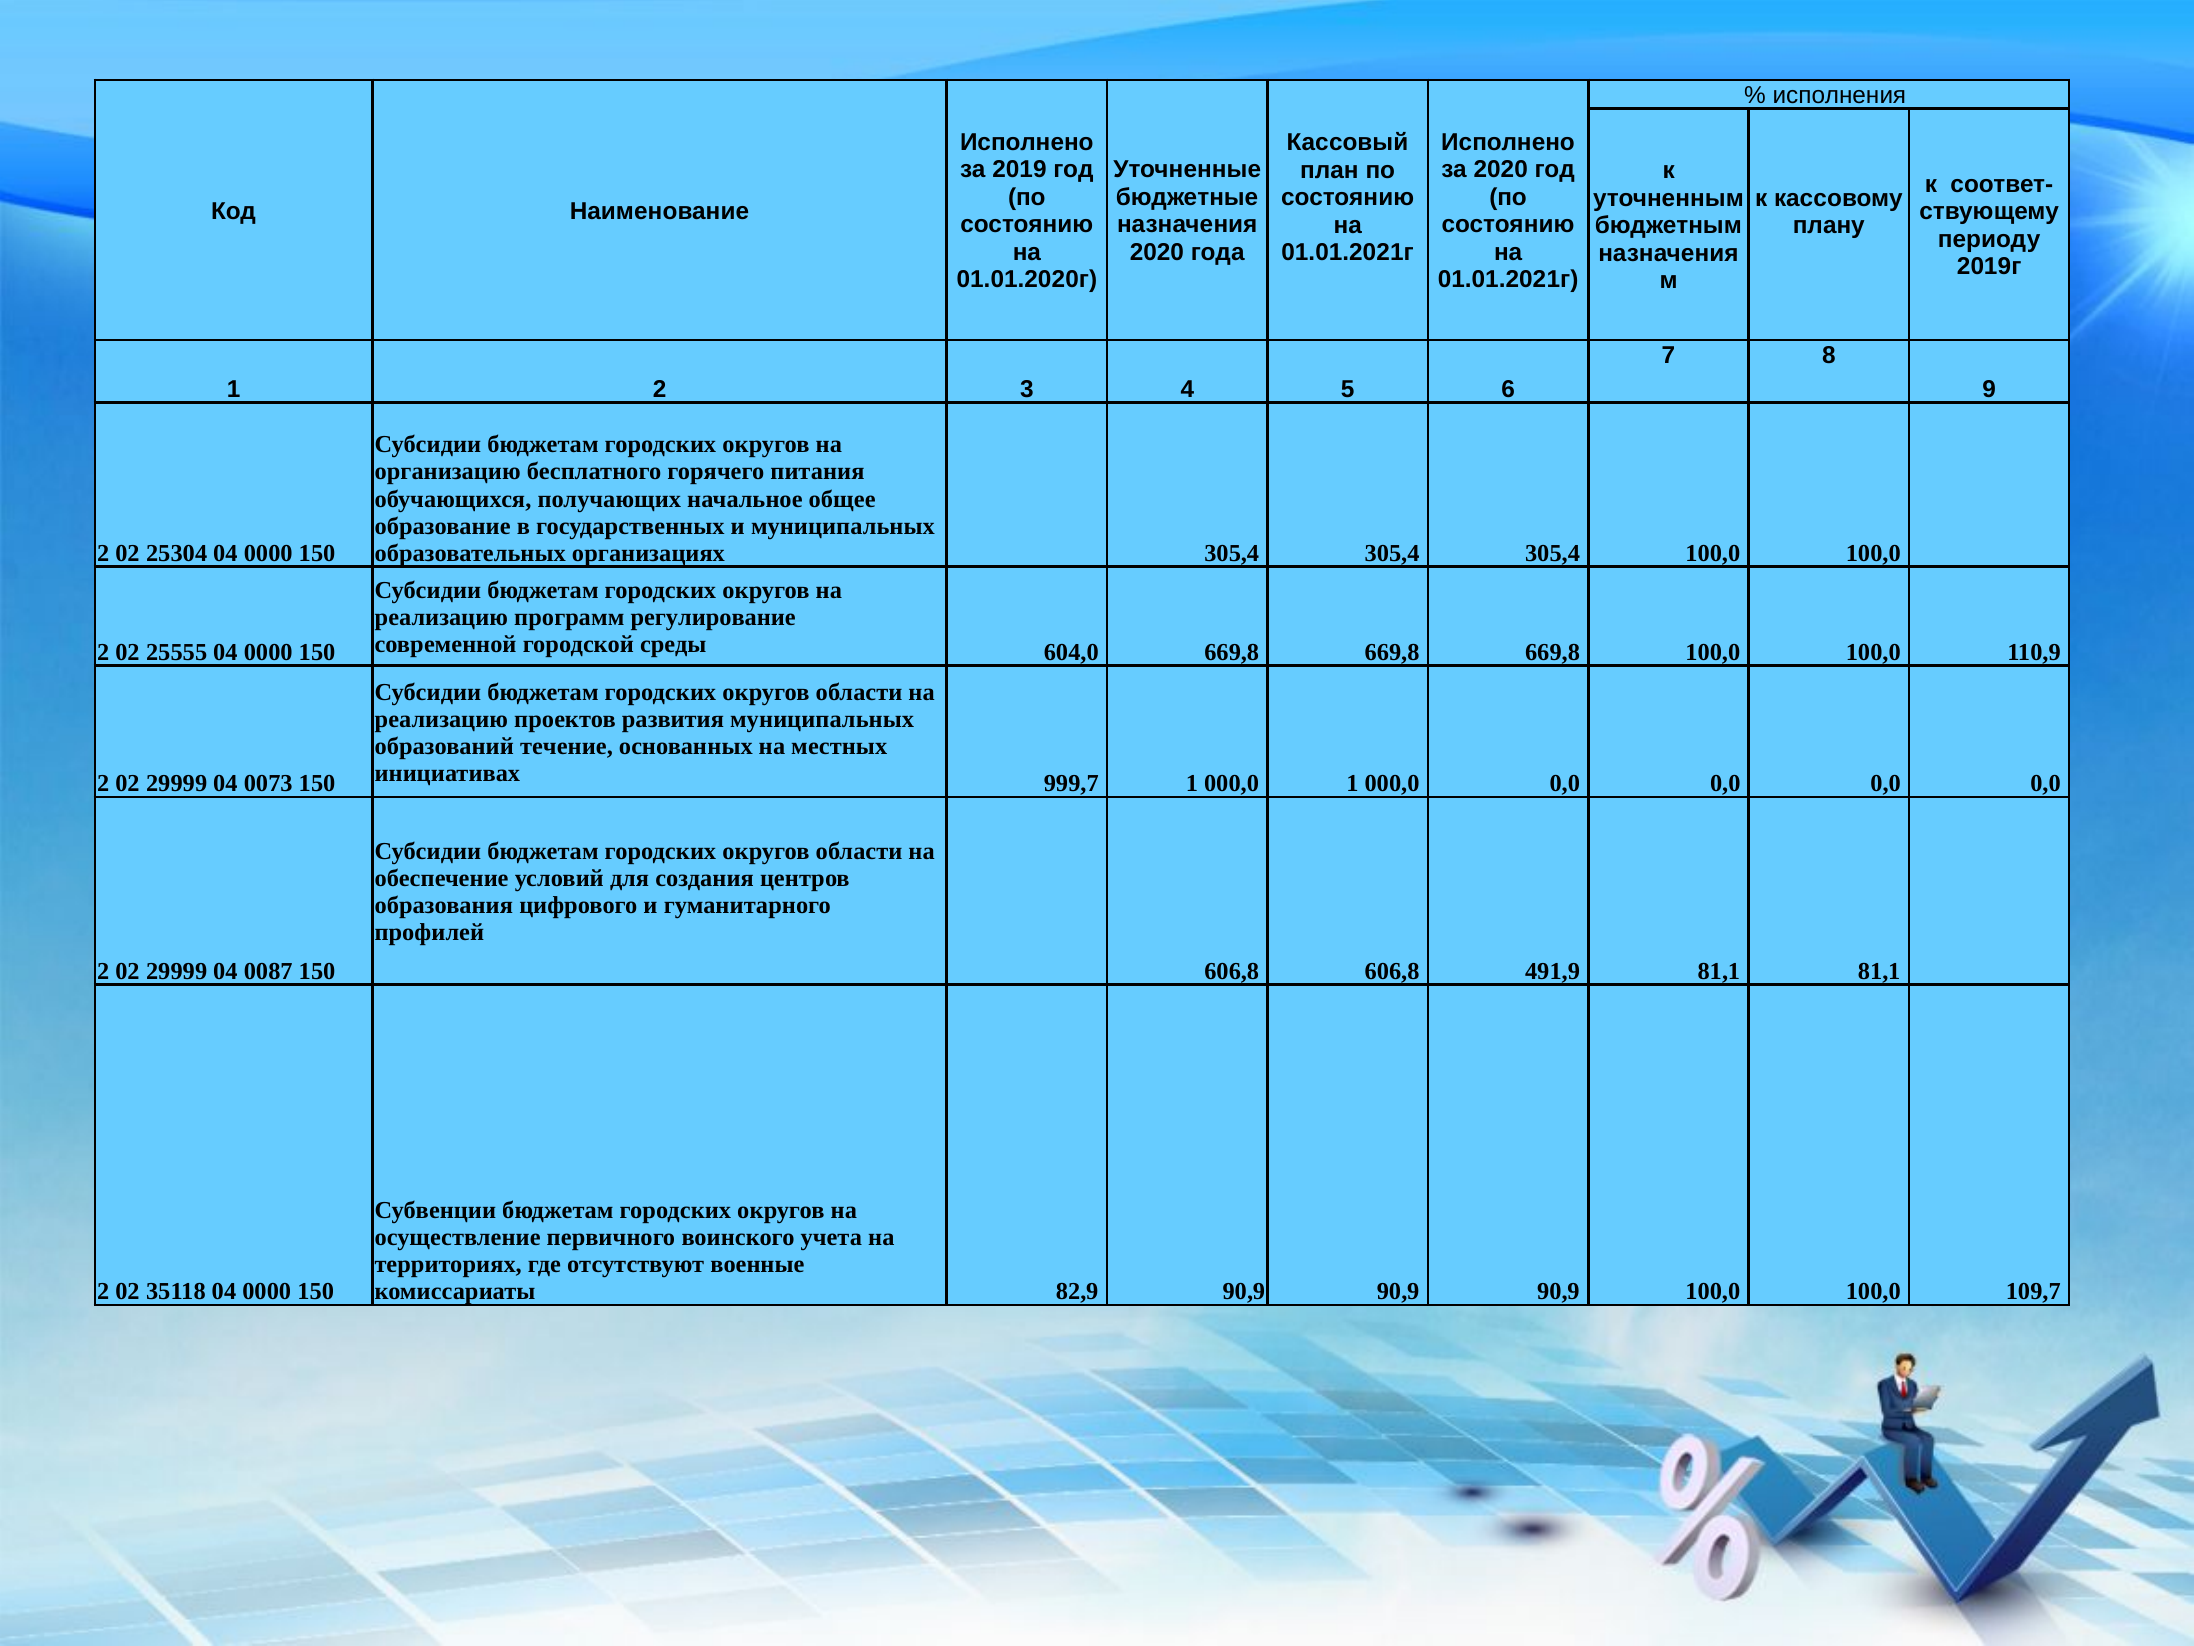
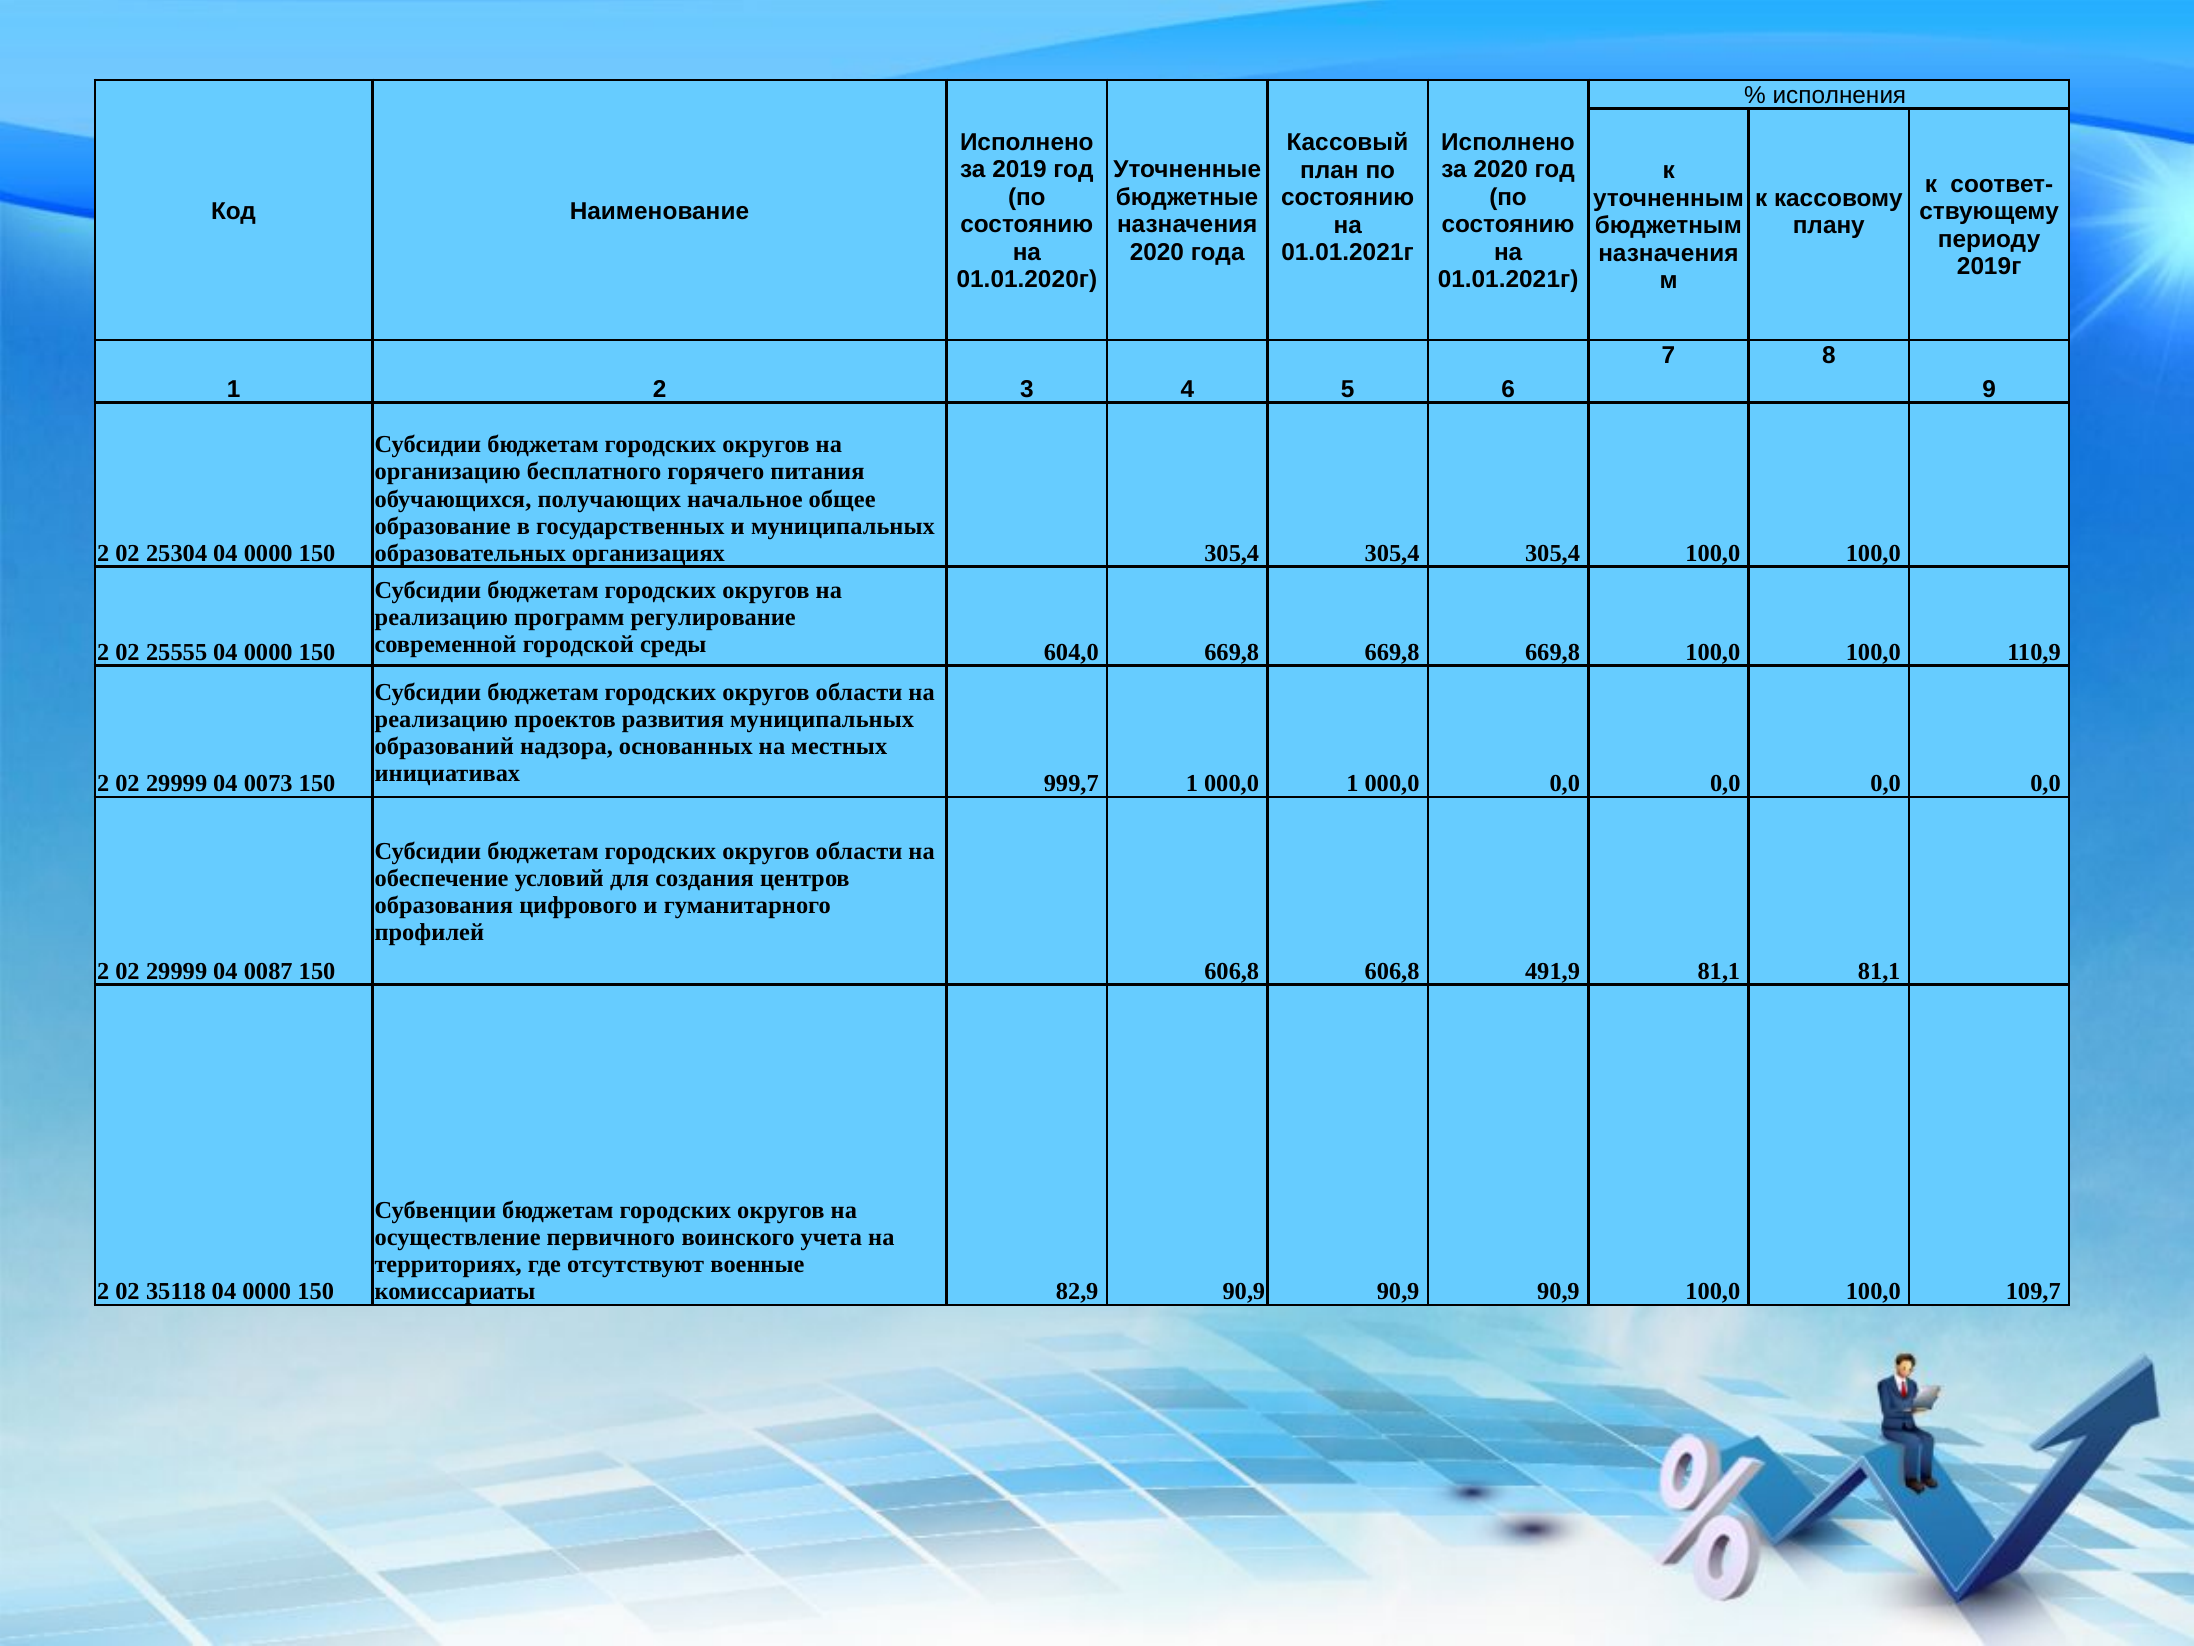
течение: течение -> надзора
